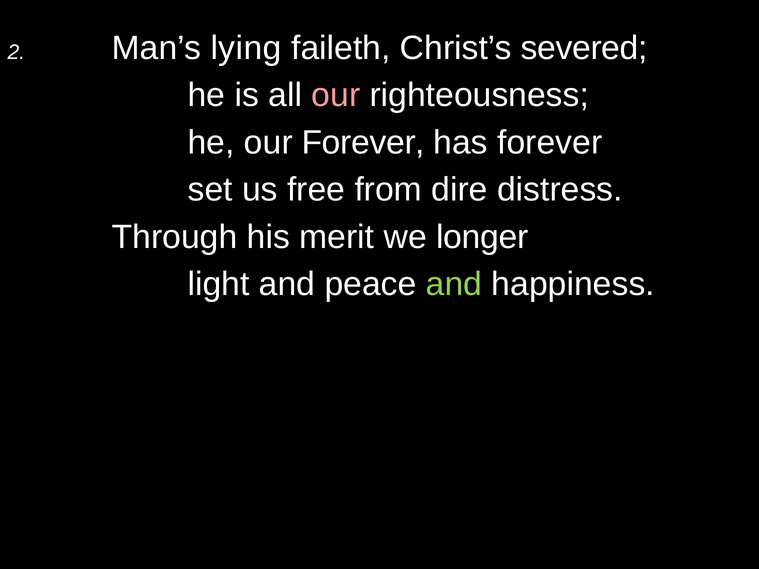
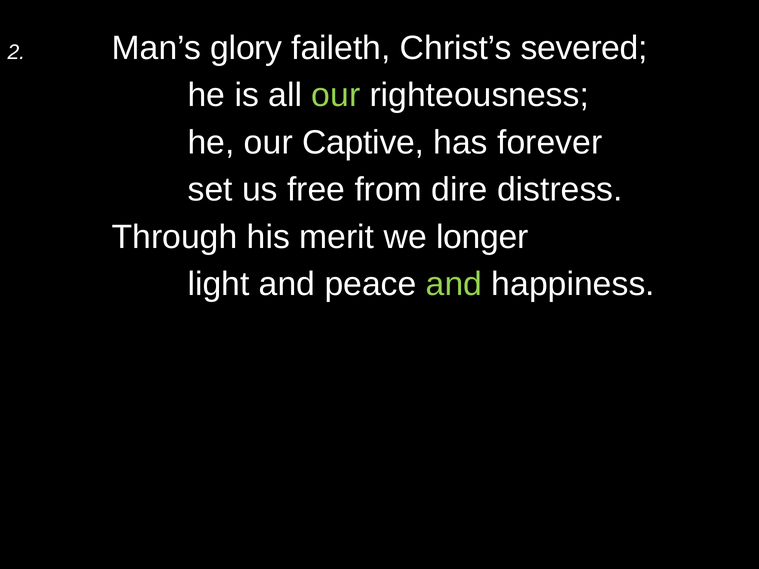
lying: lying -> glory
our at (336, 95) colour: pink -> light green
our Forever: Forever -> Captive
